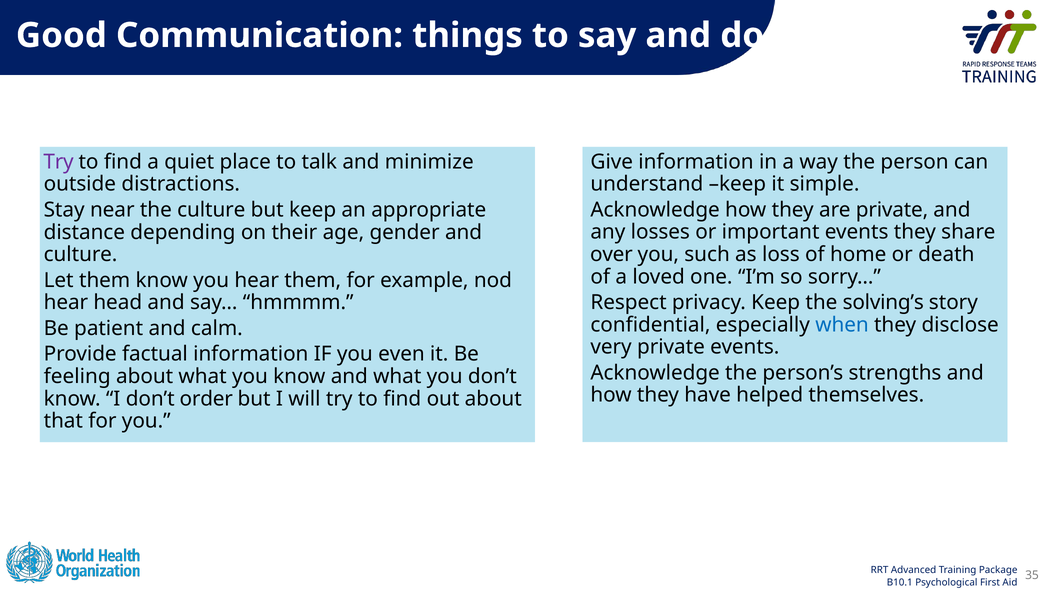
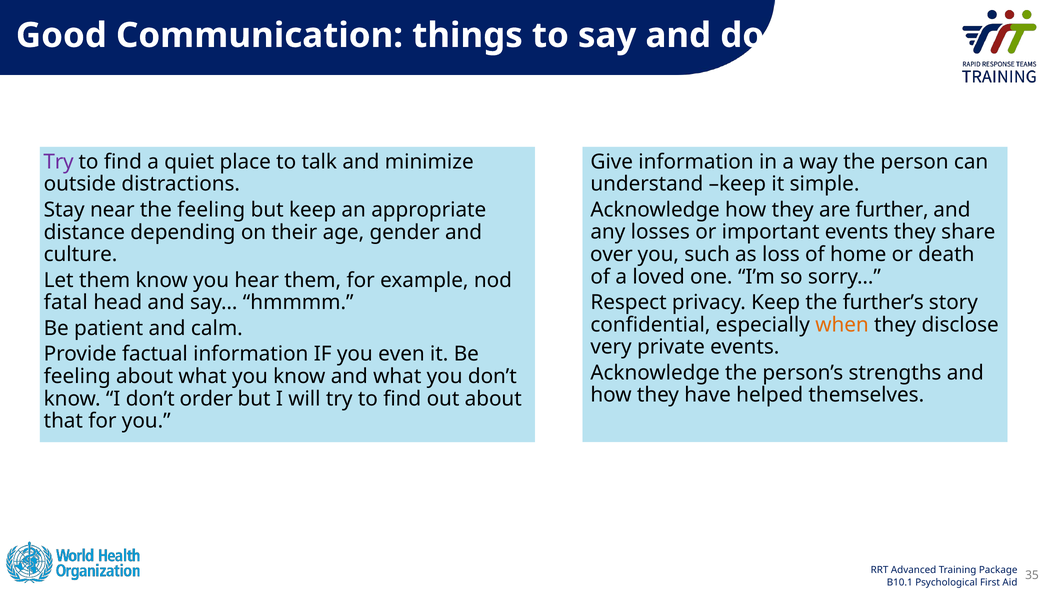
the culture: culture -> feeling
are private: private -> further
solving’s: solving’s -> further’s
hear at (66, 303): hear -> fatal
when colour: blue -> orange
